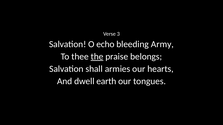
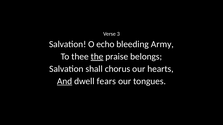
armies: armies -> chorus
And underline: none -> present
earth: earth -> fears
